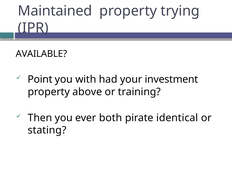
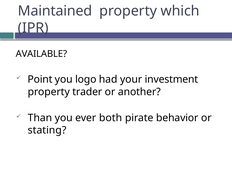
trying: trying -> which
with: with -> logo
above: above -> trader
training: training -> another
Then: Then -> Than
identical: identical -> behavior
